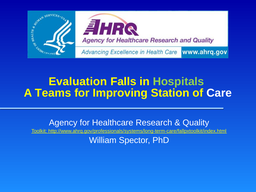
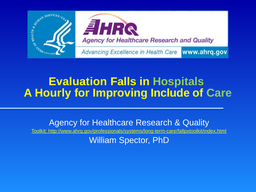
Teams: Teams -> Hourly
Station: Station -> Include
Care colour: white -> light green
